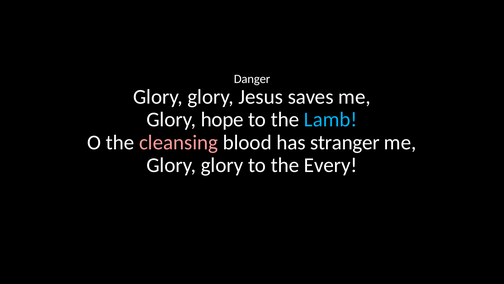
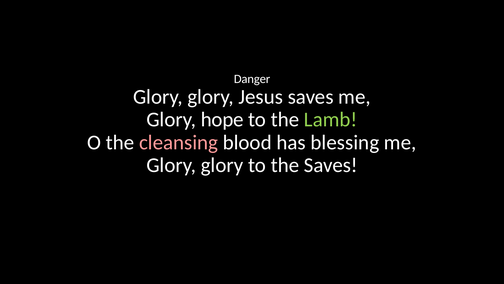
Lamb colour: light blue -> light green
stranger: stranger -> blessing
the Every: Every -> Saves
